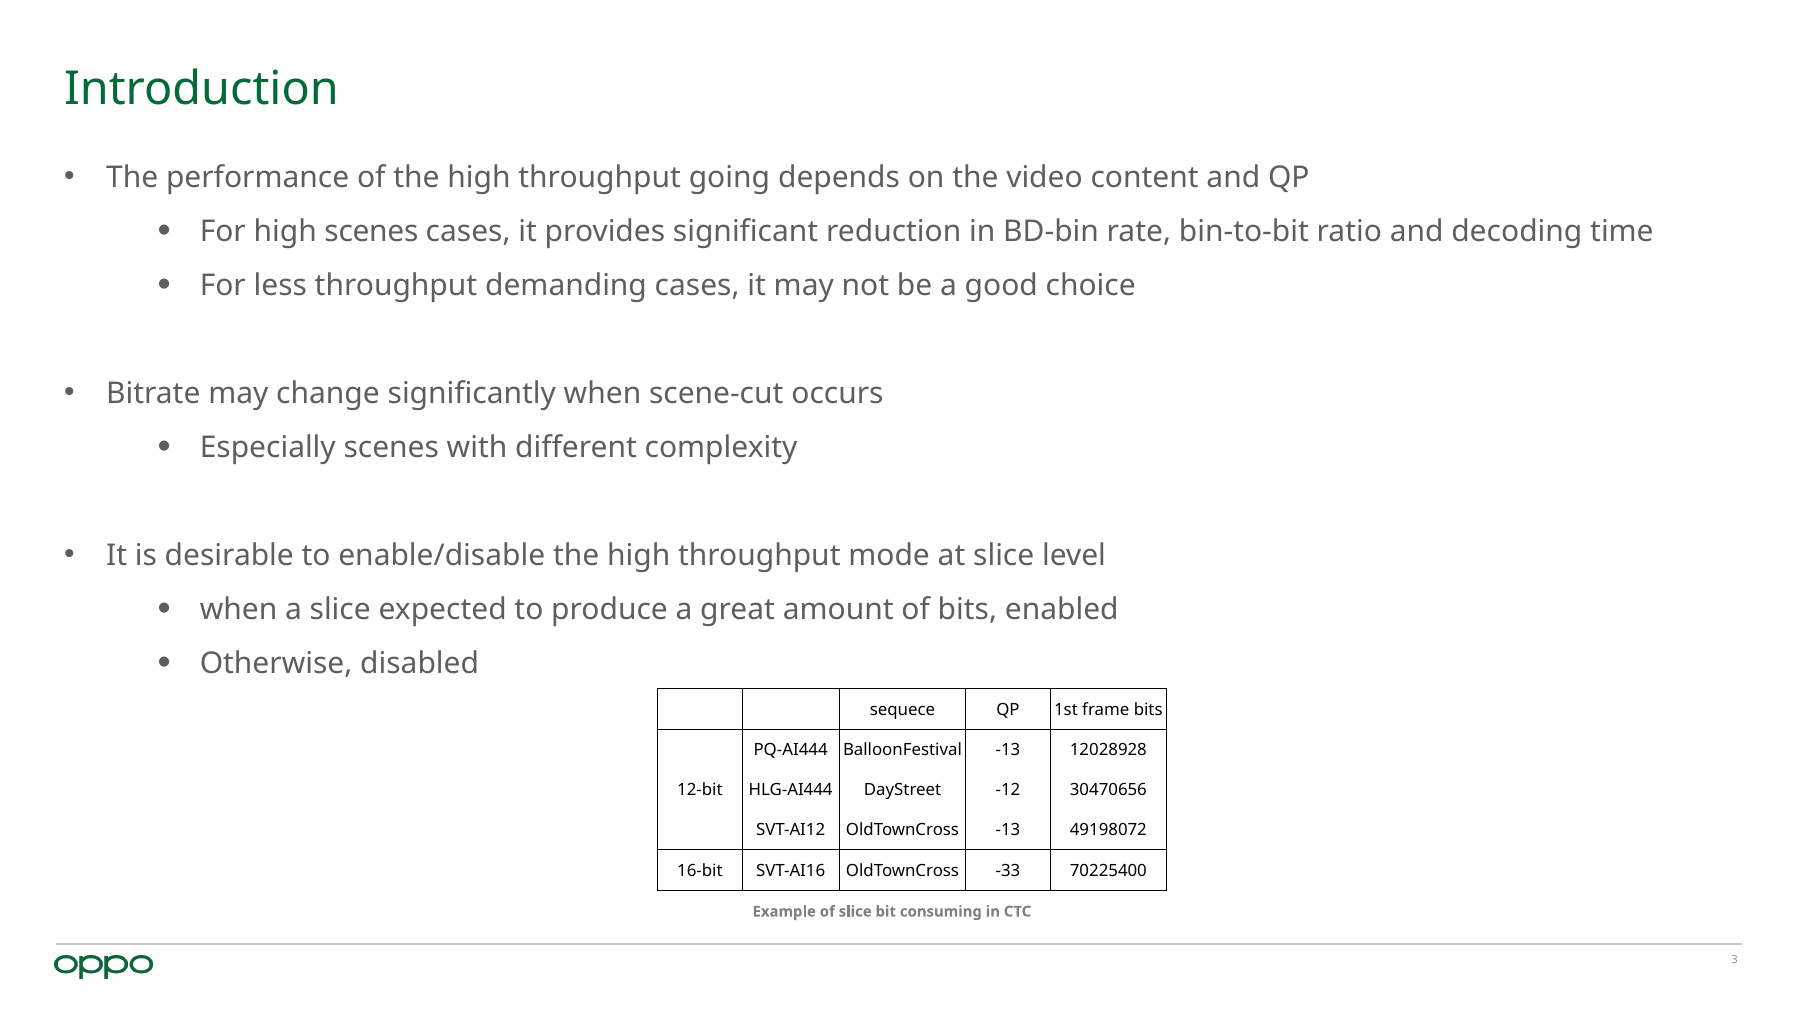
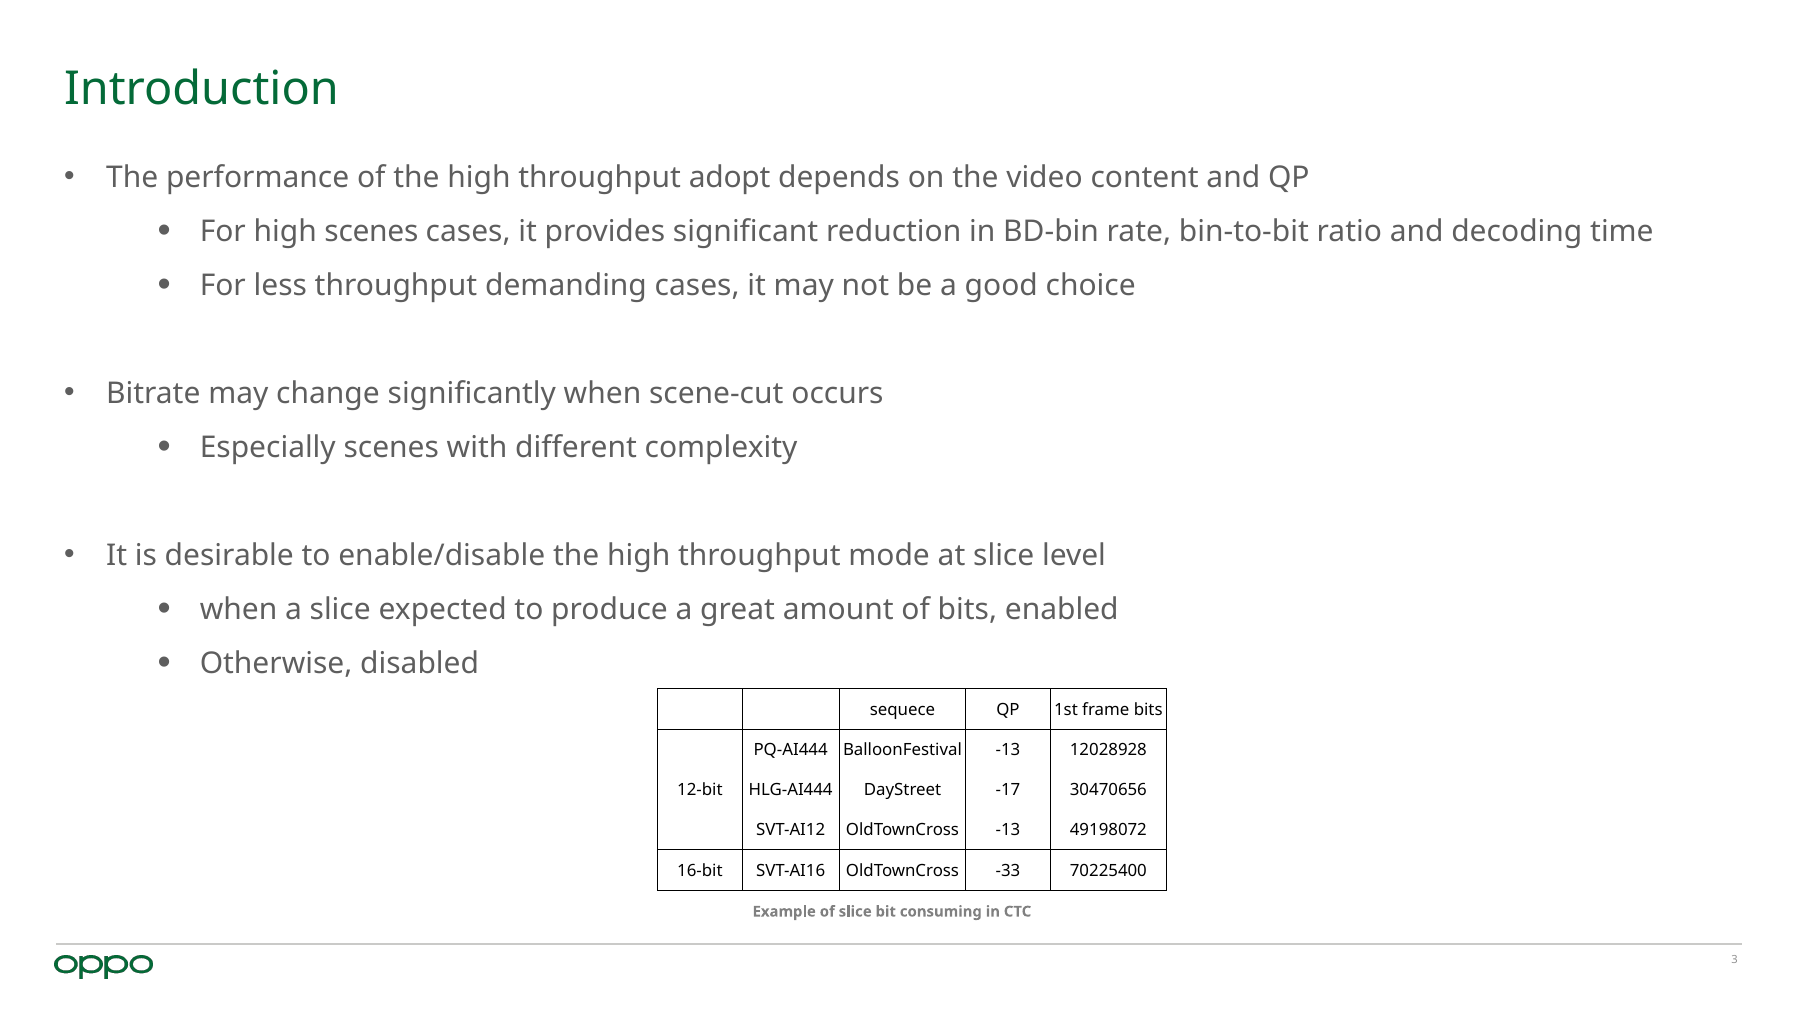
going: going -> adopt
-12: -12 -> -17
